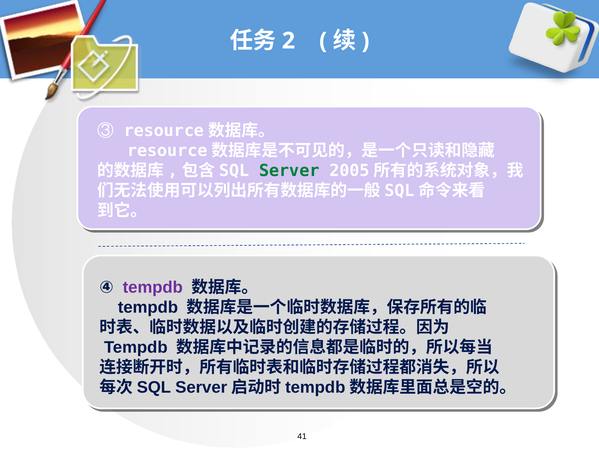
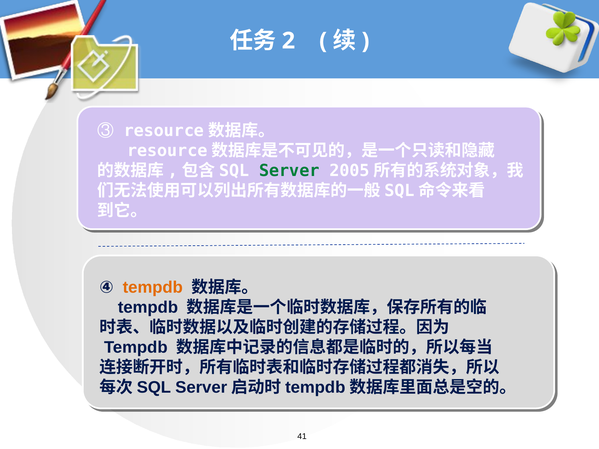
tempdb at (153, 288) colour: purple -> orange
